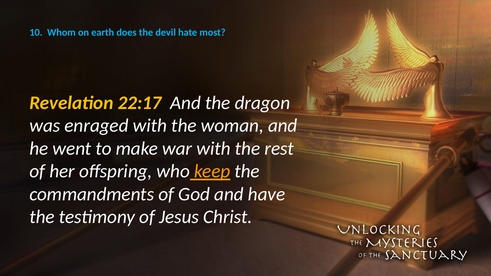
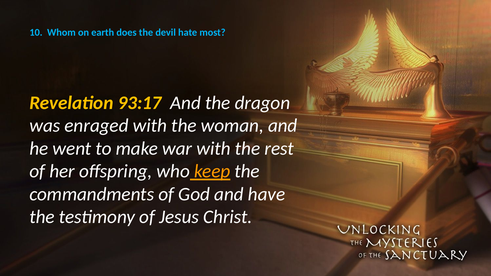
22:17: 22:17 -> 93:17
